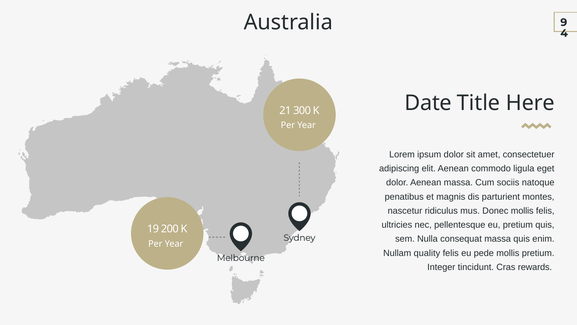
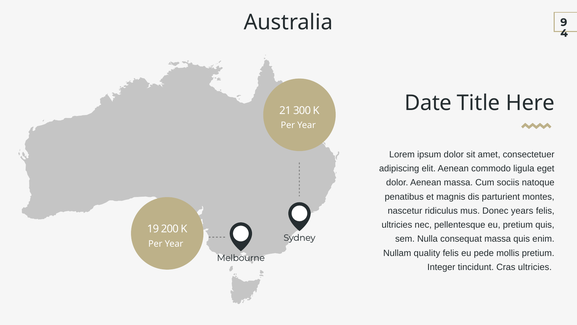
Donec mollis: mollis -> years
Cras rewards: rewards -> ultricies
